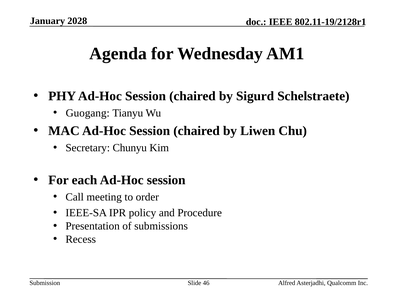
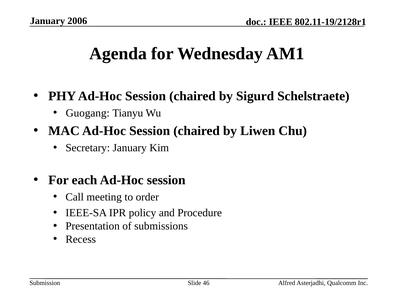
2028: 2028 -> 2006
Secretary Chunyu: Chunyu -> January
